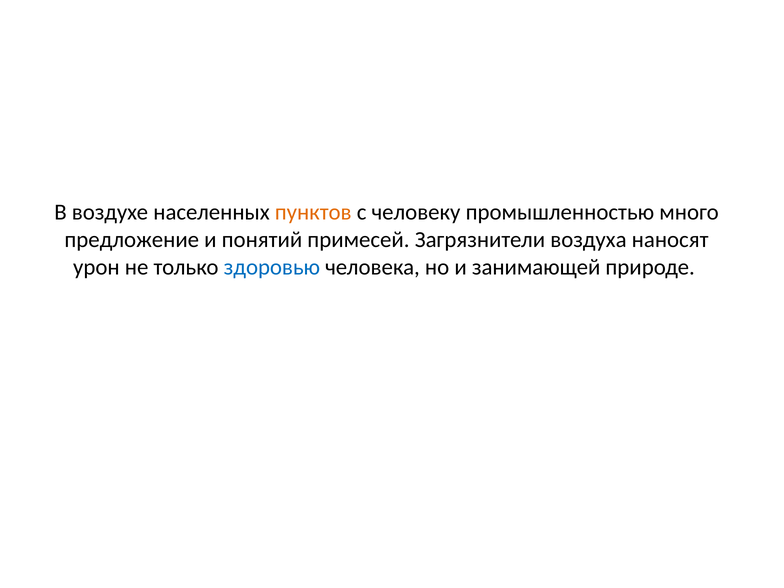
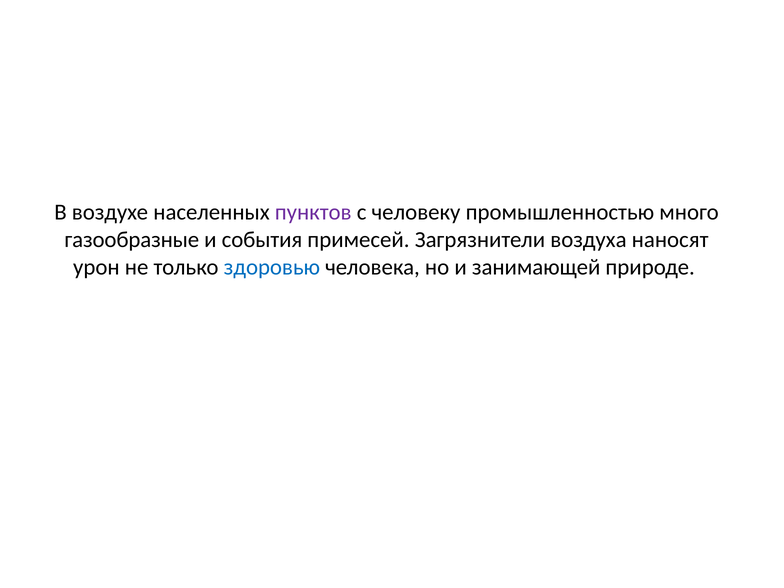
пунктов colour: orange -> purple
предложение: предложение -> газообразные
понятий: понятий -> события
